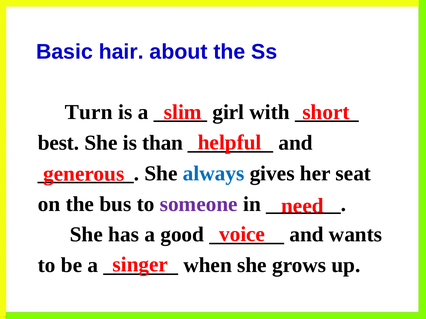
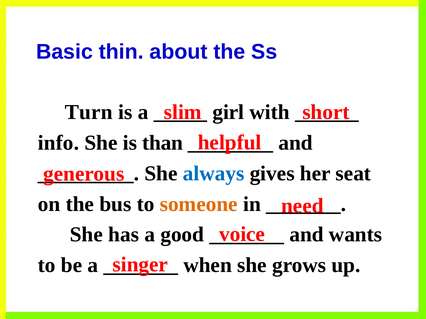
hair: hair -> thin
best: best -> info
someone colour: purple -> orange
